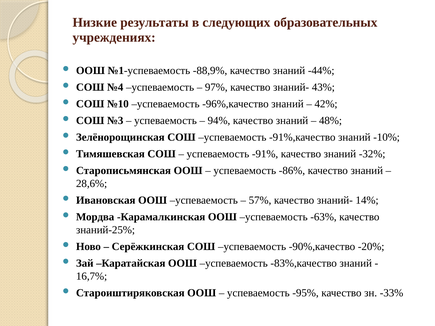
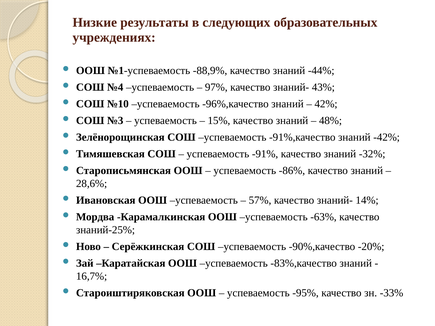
94%: 94% -> 15%
-10%: -10% -> -42%
